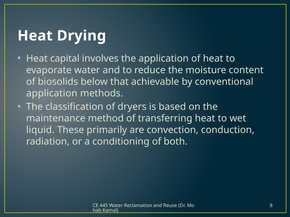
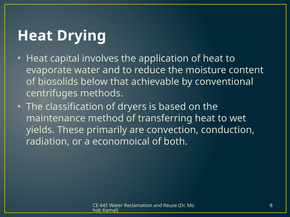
application at (52, 93): application -> centrifuges
liquid: liquid -> yields
conditioning: conditioning -> economoical
